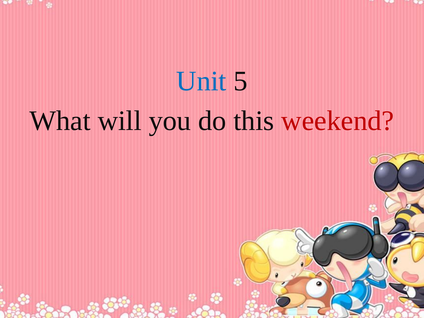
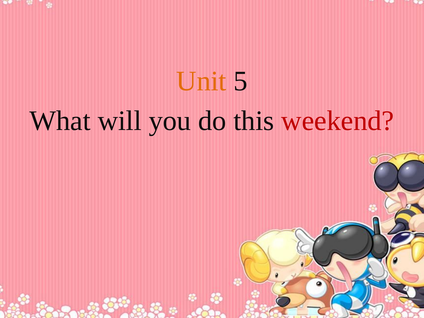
Unit colour: blue -> orange
